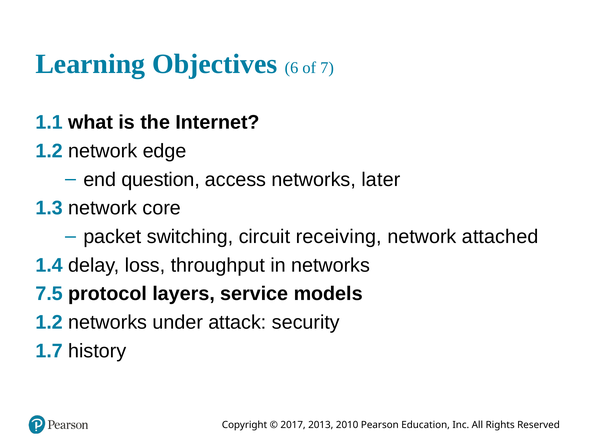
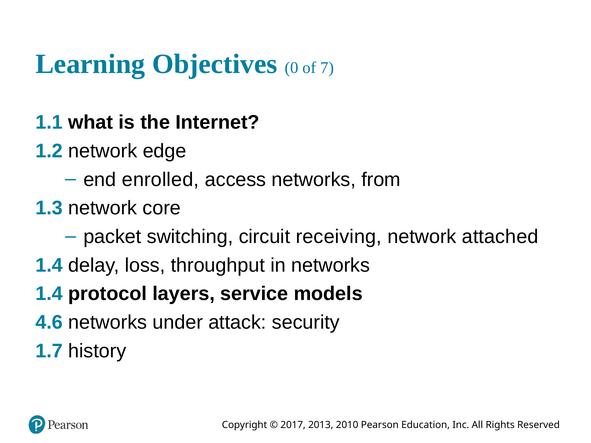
6: 6 -> 0
question: question -> enrolled
later: later -> from
7.5 at (49, 294): 7.5 -> 1.4
1.2 at (49, 323): 1.2 -> 4.6
